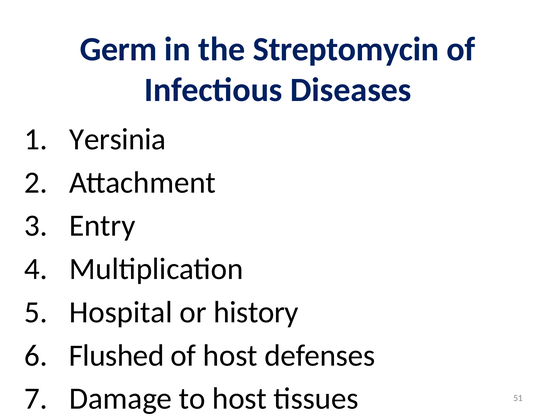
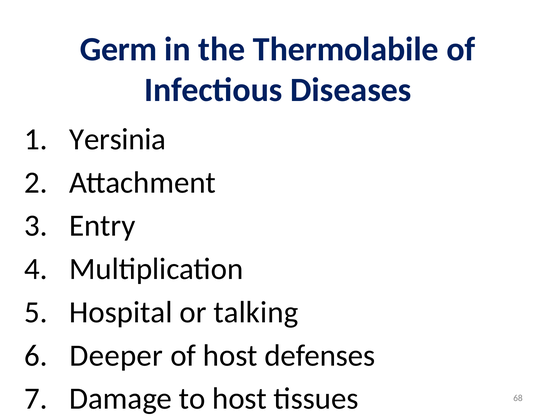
Streptomycin: Streptomycin -> Thermolabile
history: history -> talking
Flushed: Flushed -> Deeper
51: 51 -> 68
